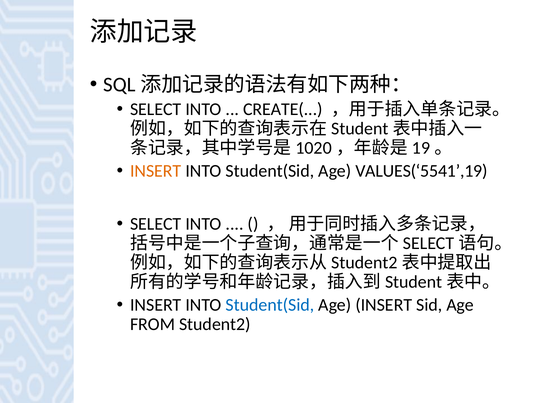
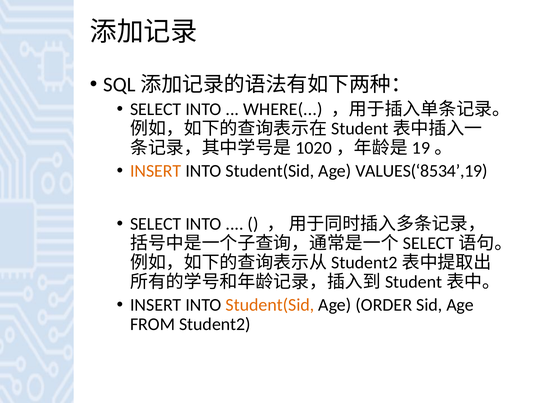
CREATE(: CREATE( -> WHERE(
VALUES(‘5541’,19: VALUES(‘5541’,19 -> VALUES(‘8534’,19
Student(Sid at (270, 305) colour: blue -> orange
Age INSERT: INSERT -> ORDER
